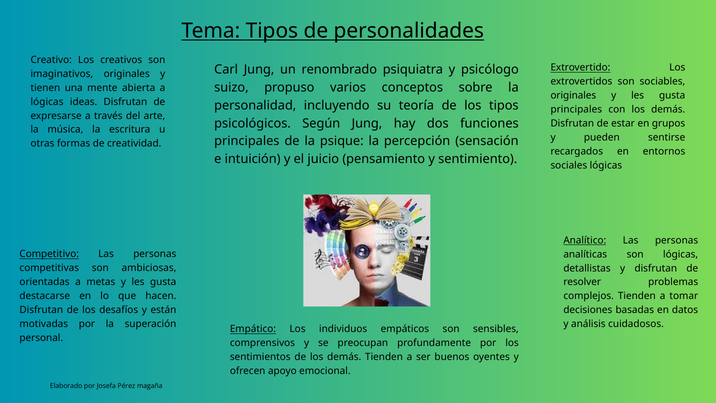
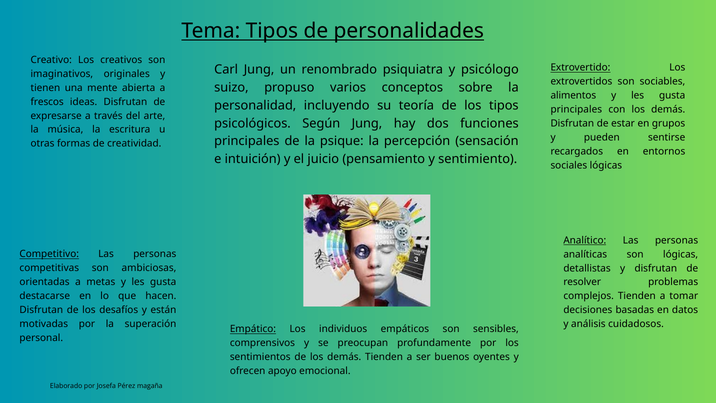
originales at (573, 96): originales -> alimentos
lógicas at (47, 102): lógicas -> frescos
